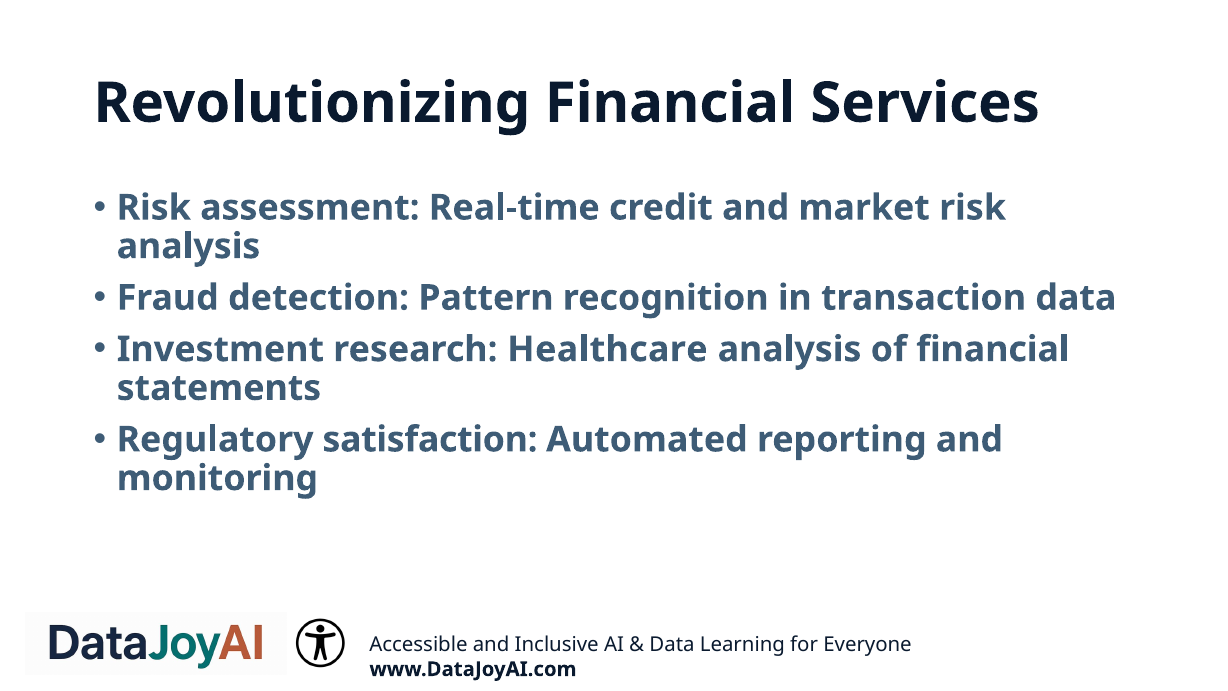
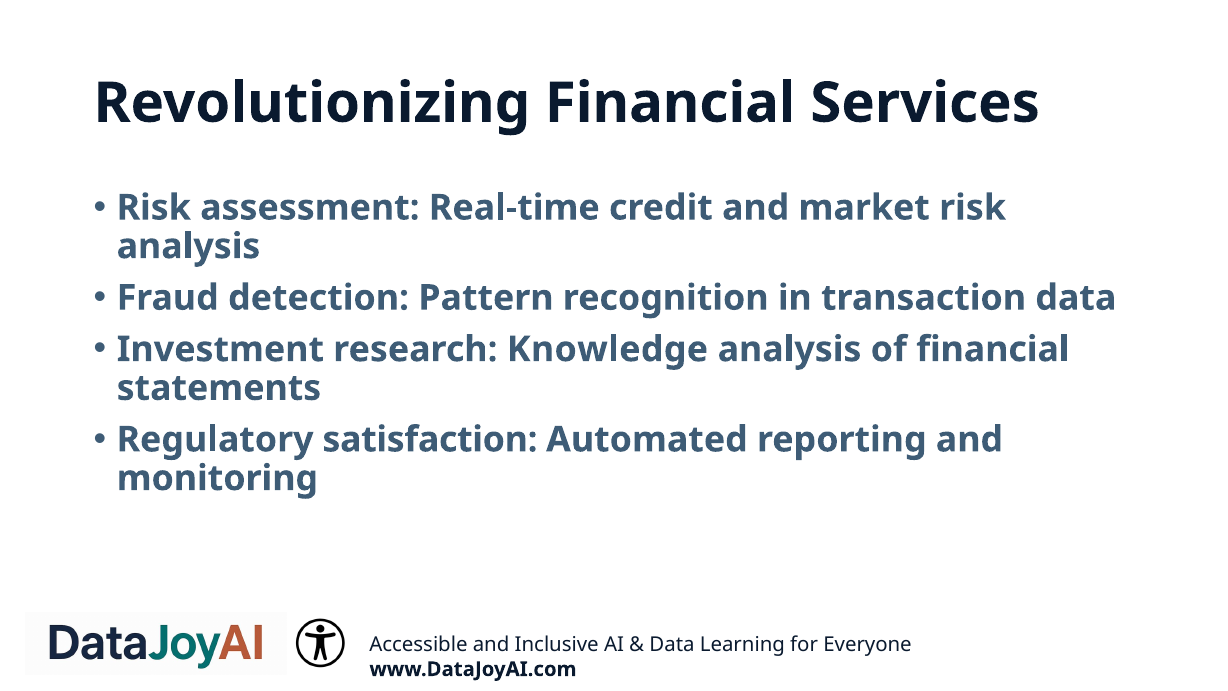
Healthcare: Healthcare -> Knowledge
